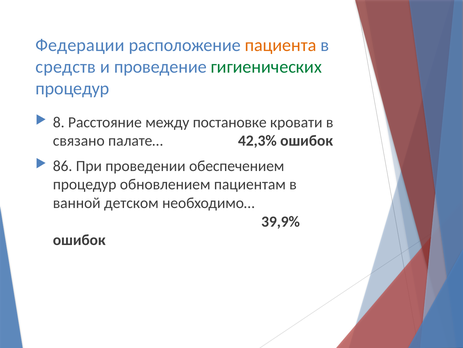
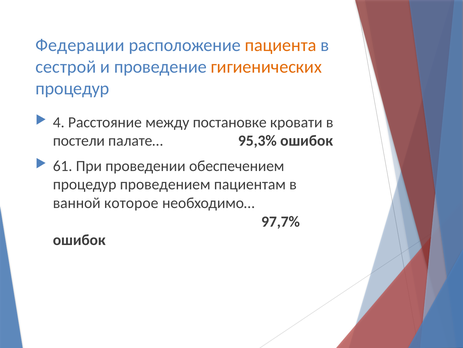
средств: средств -> сестрой
гигиенических colour: green -> orange
8: 8 -> 4
связано: связано -> постели
42,3%: 42,3% -> 95,3%
86: 86 -> 61
обновлением: обновлением -> проведением
детском: детском -> которое
39,9%: 39,9% -> 97,7%
